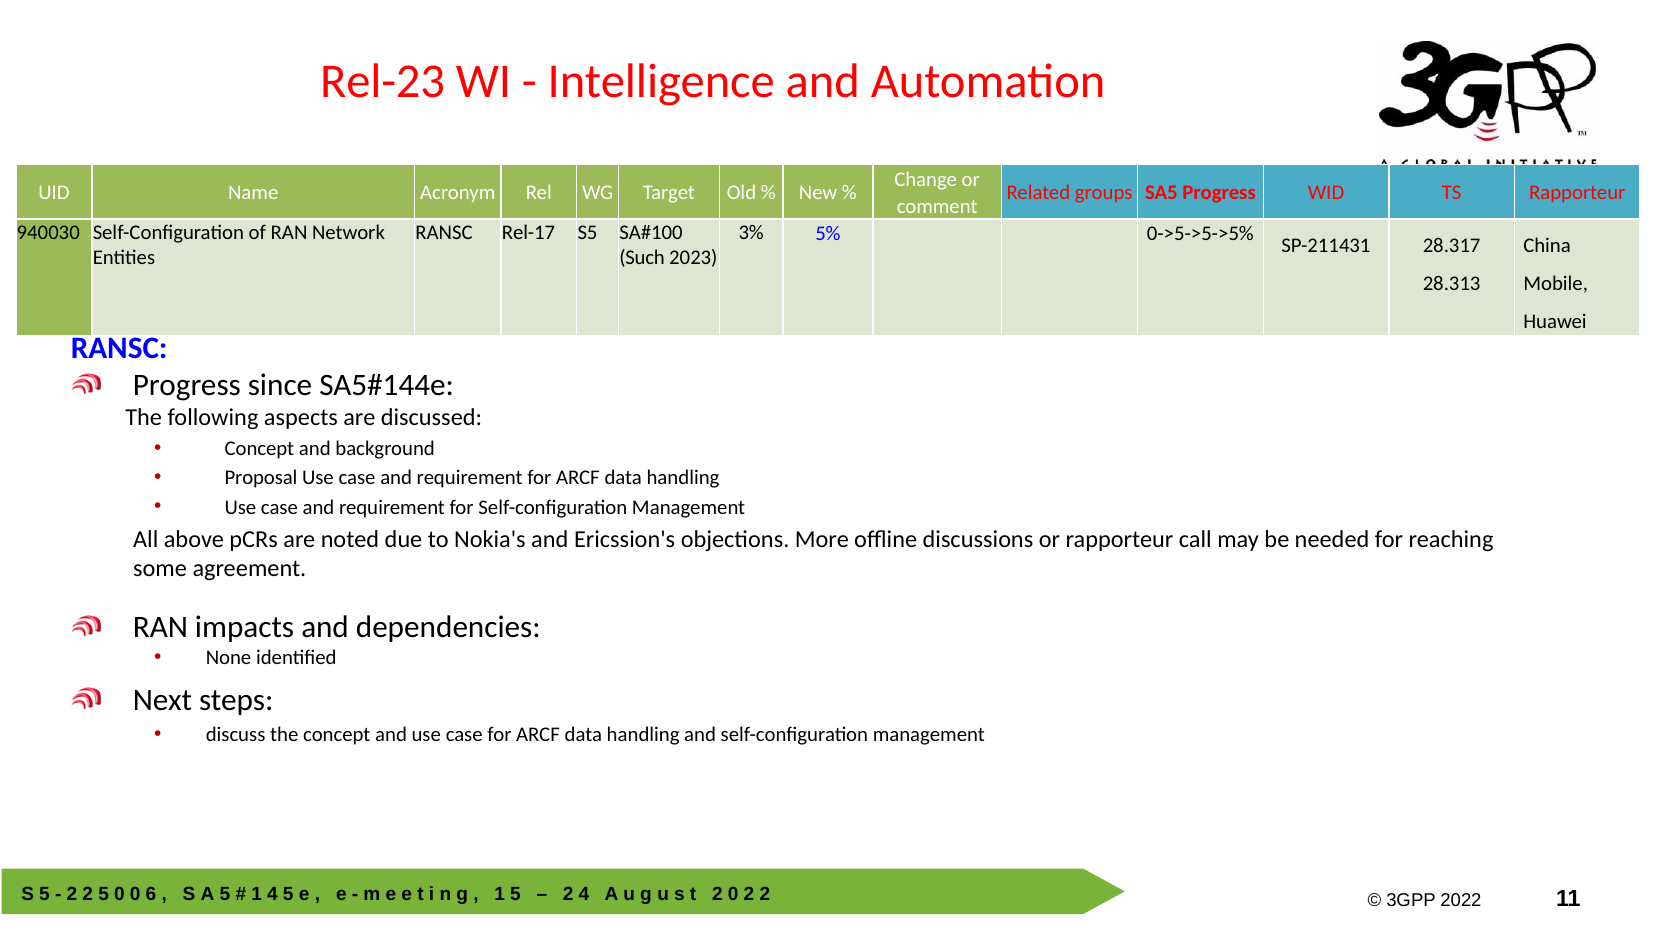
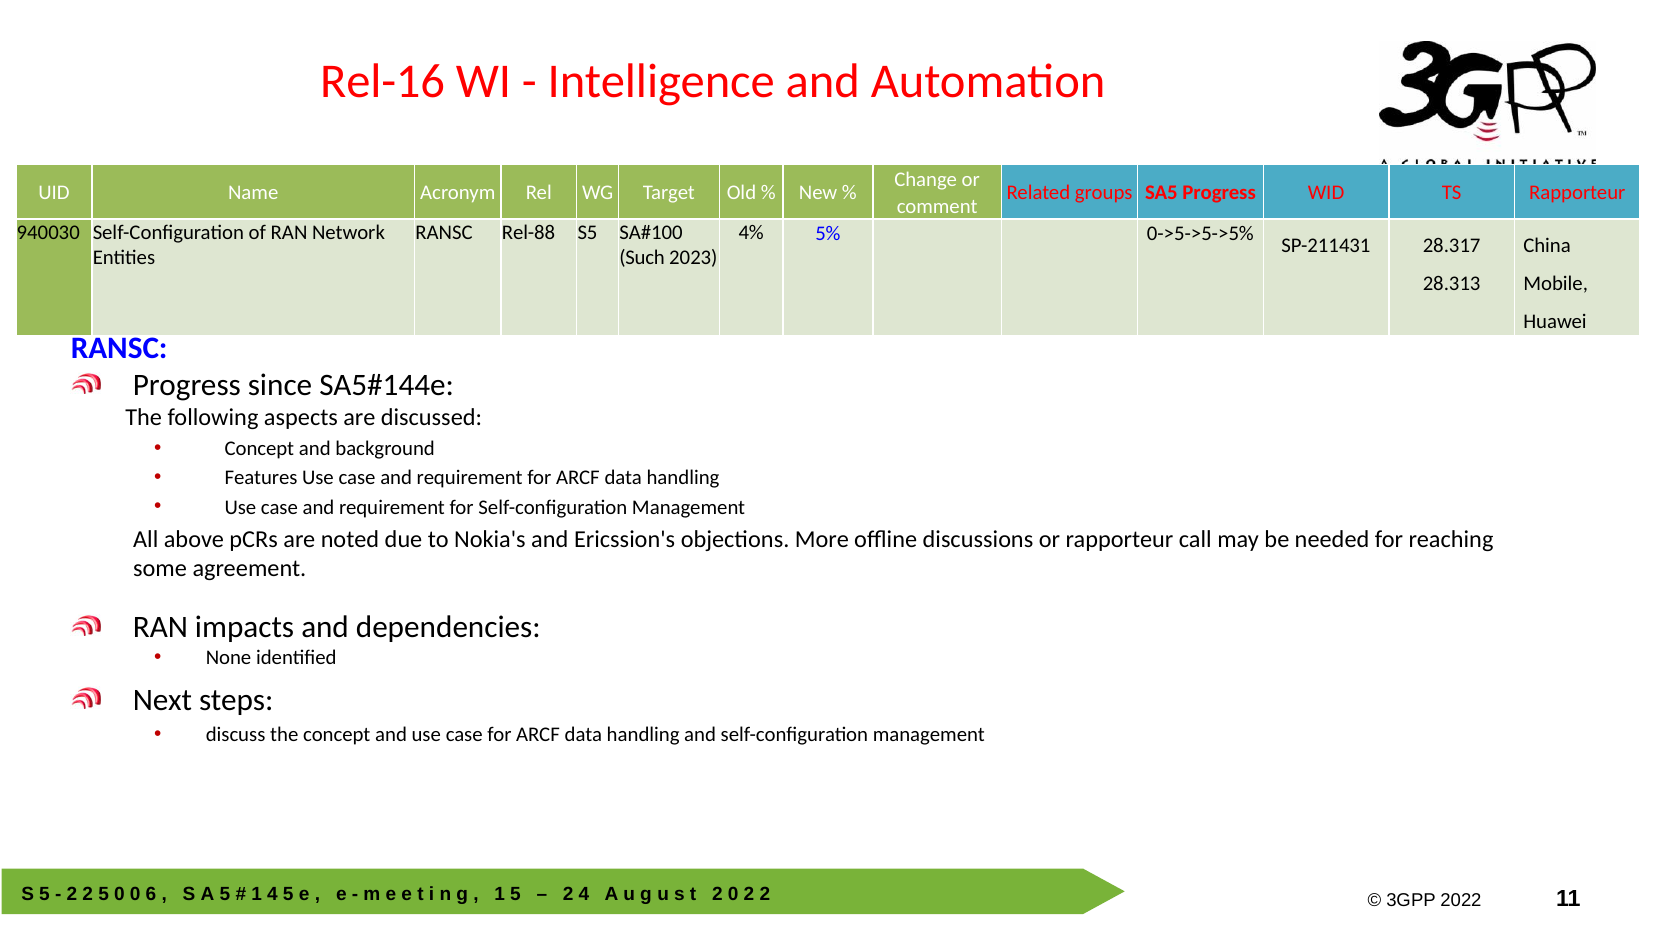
Rel-23: Rel-23 -> Rel-16
Rel-17: Rel-17 -> Rel-88
3%: 3% -> 4%
Proposal: Proposal -> Features
